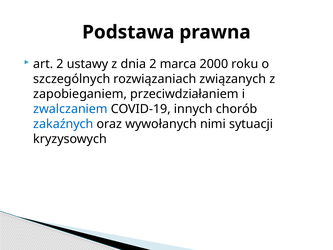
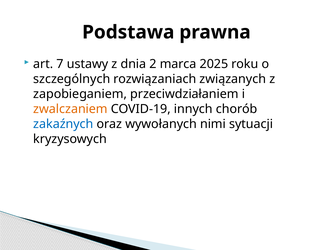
art 2: 2 -> 7
2000: 2000 -> 2025
zwalczaniem colour: blue -> orange
